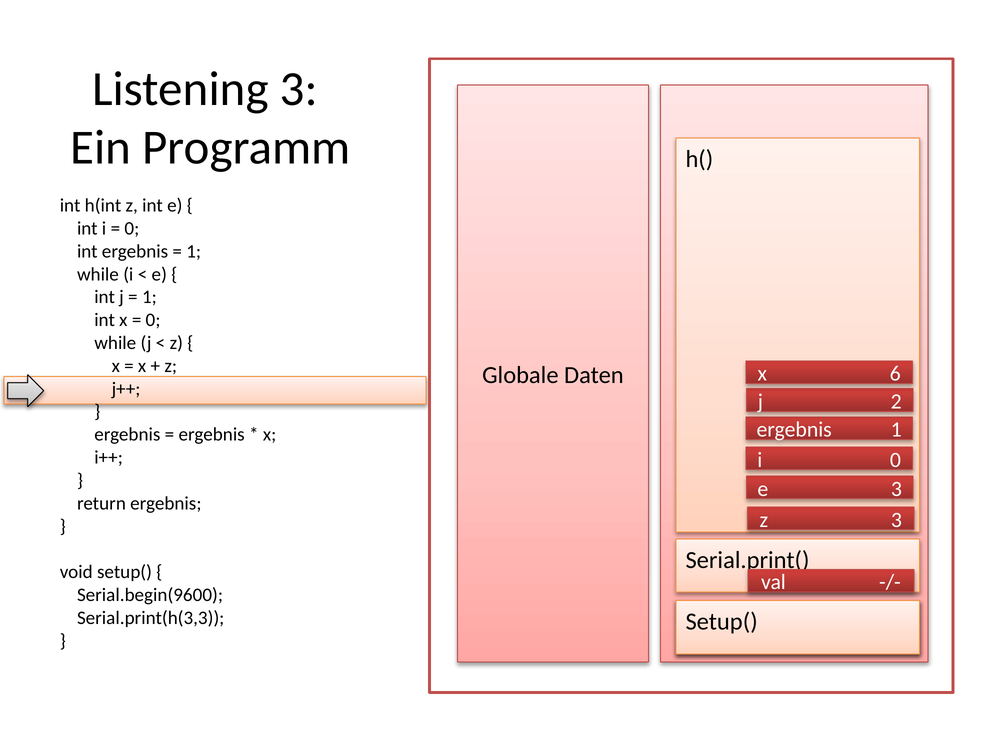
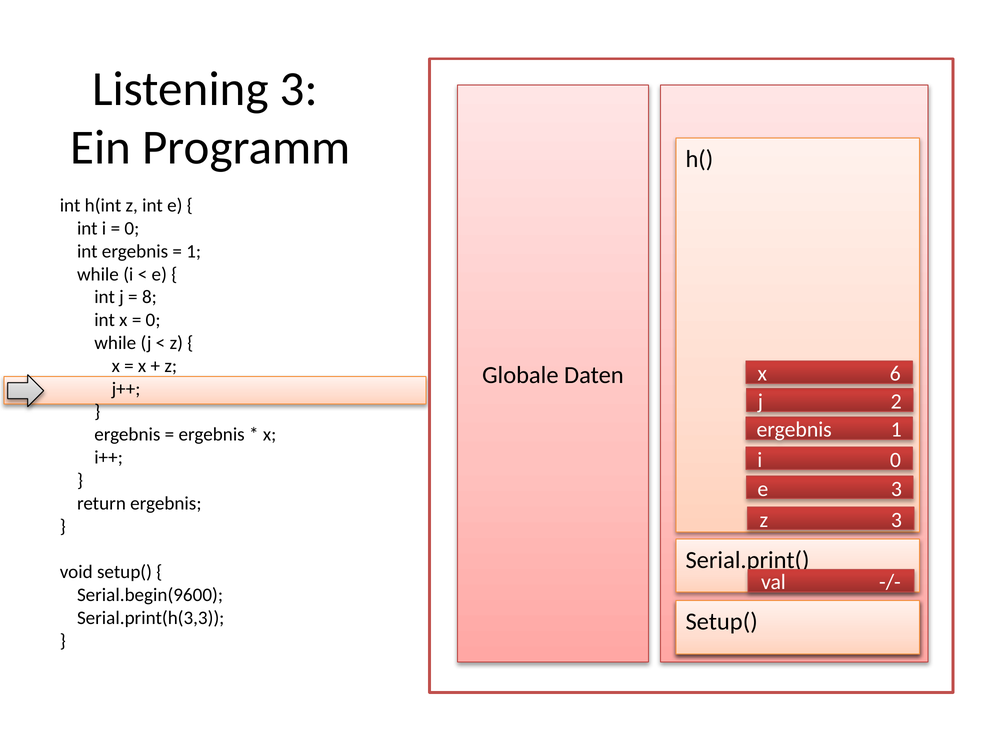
1 at (149, 297): 1 -> 8
